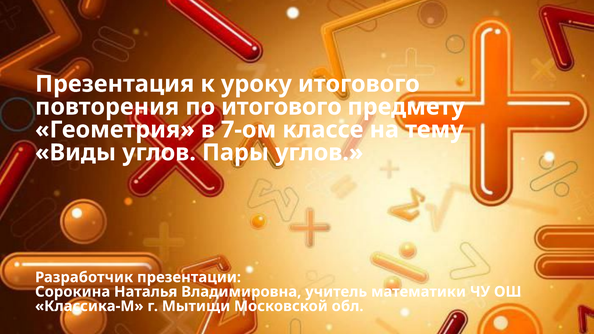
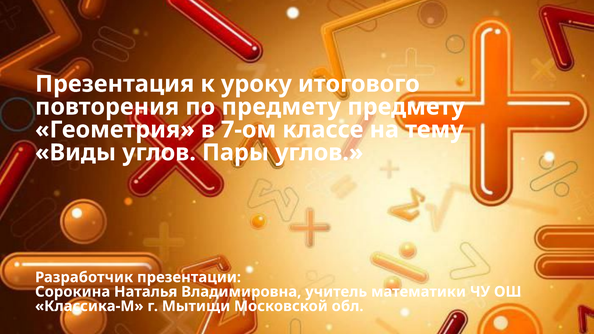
по итогового: итогового -> предмету
